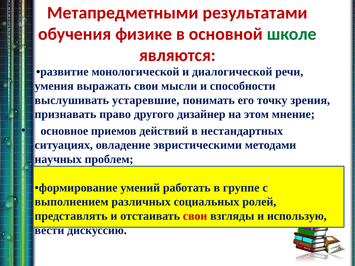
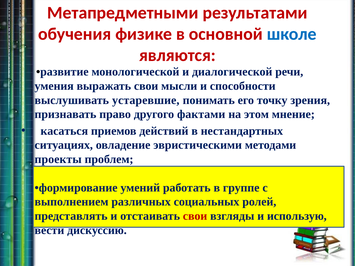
школе colour: green -> blue
дизайнер: дизайнер -> фактами
основное: основное -> касаться
научных: научных -> проекты
